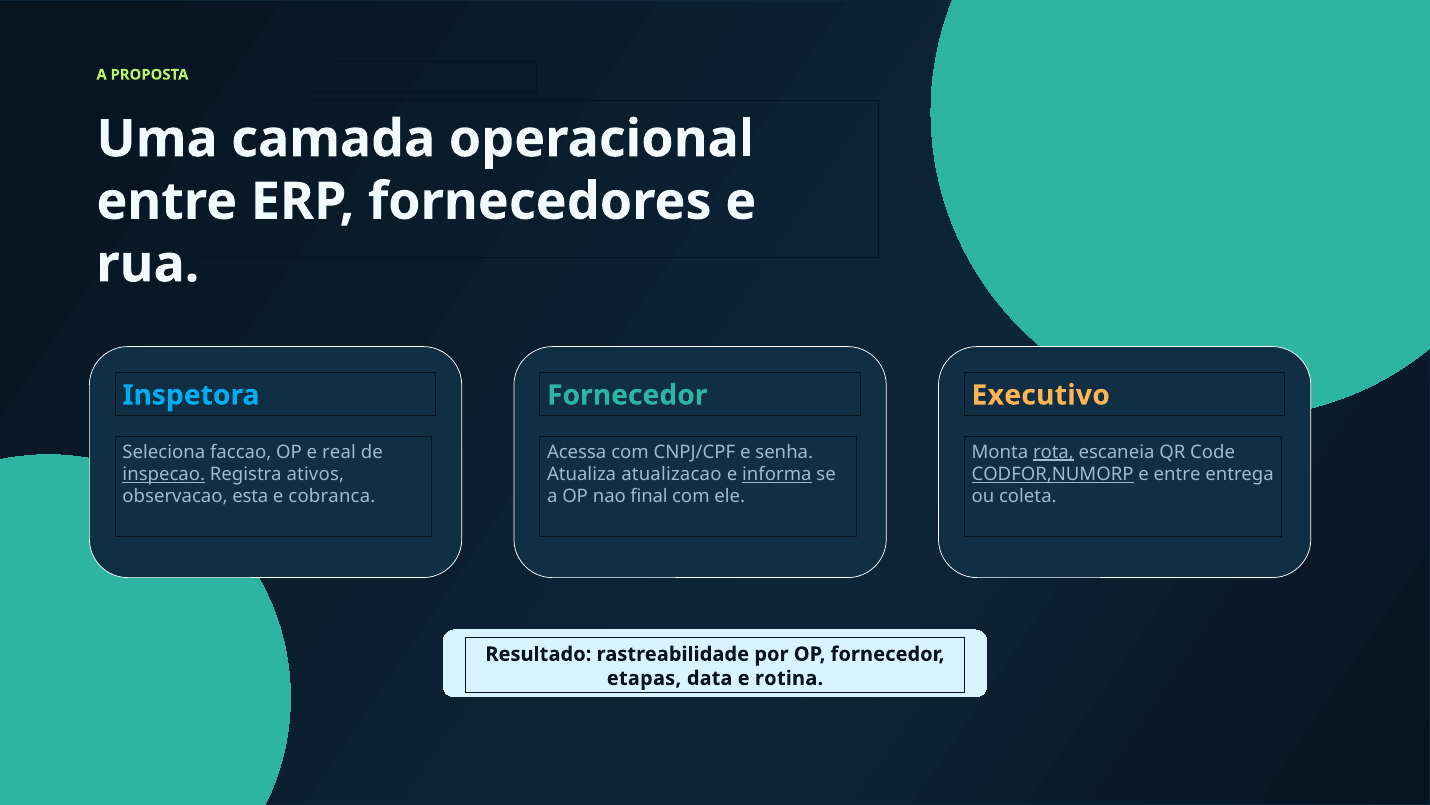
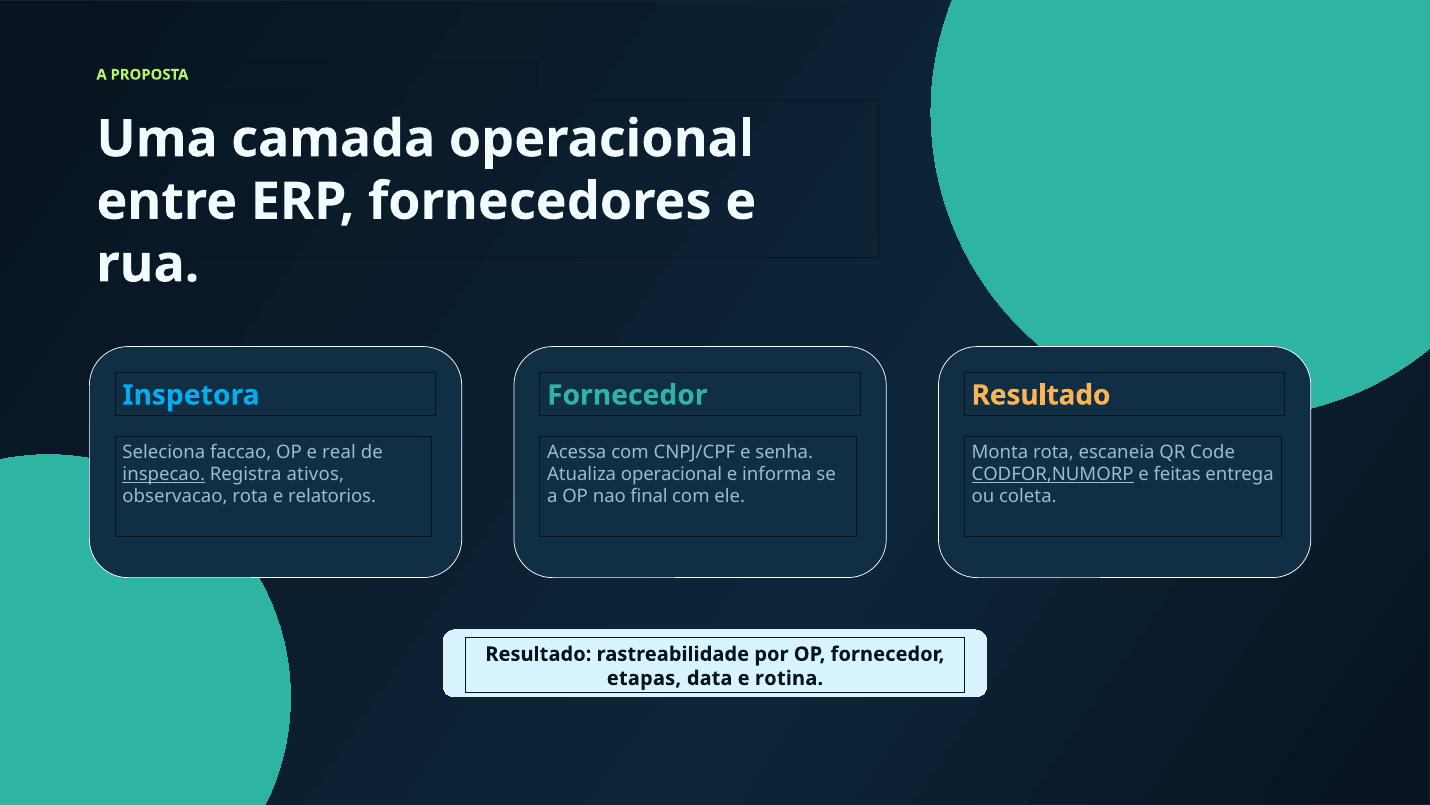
Executivo at (1041, 395): Executivo -> Resultado
rota at (1053, 452) underline: present -> none
Atualiza atualizacao: atualizacao -> operacional
informa underline: present -> none
e entre: entre -> feitas
observacao esta: esta -> rota
cobranca: cobranca -> relatorios
